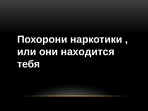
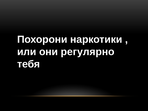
находится: находится -> регулярно
